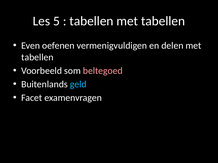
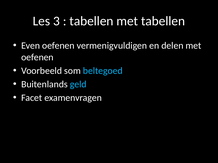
5: 5 -> 3
tabellen at (37, 57): tabellen -> oefenen
beltegoed colour: pink -> light blue
